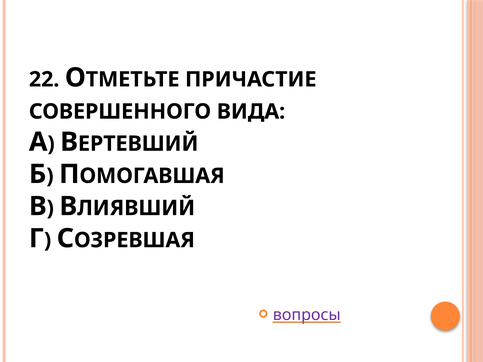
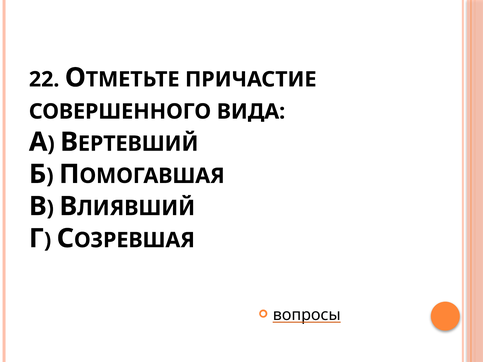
вопросы colour: purple -> black
